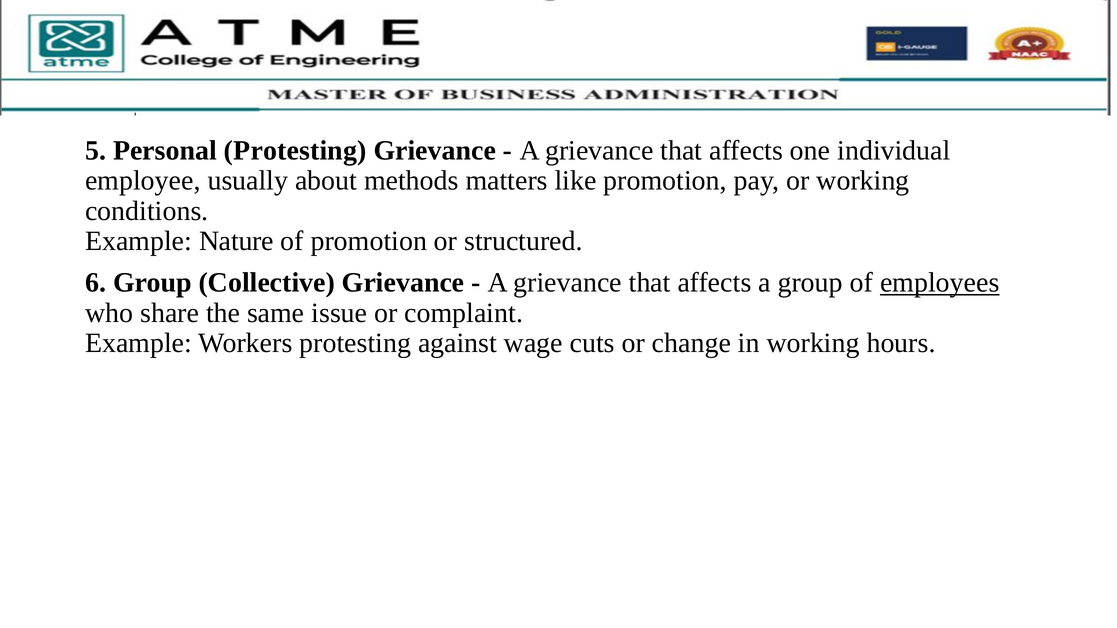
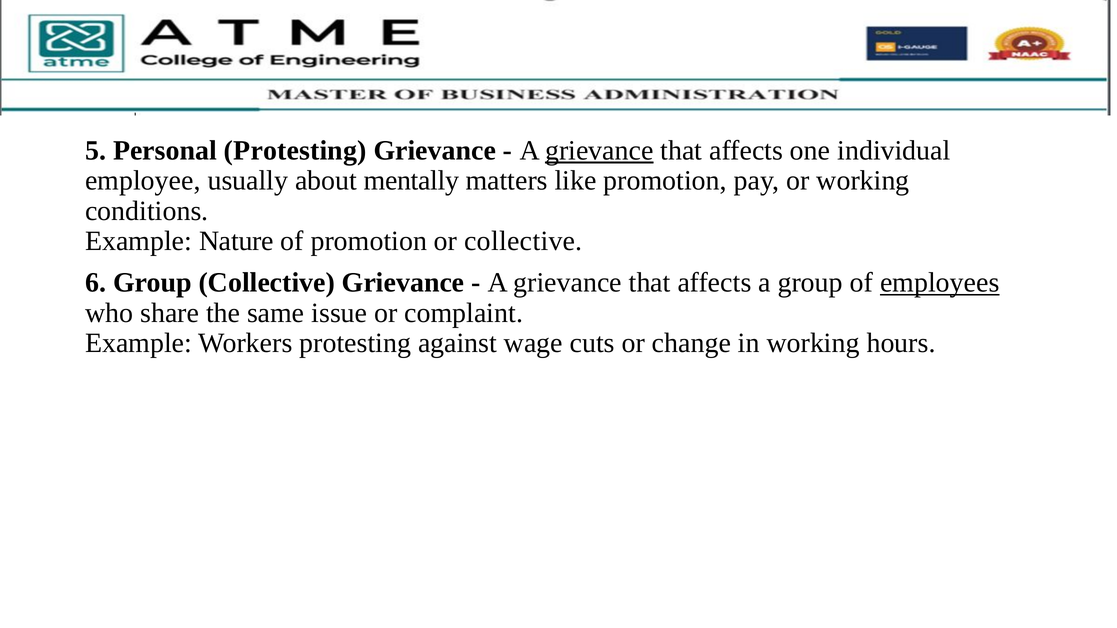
grievance at (599, 151) underline: none -> present
methods: methods -> mentally
or structured: structured -> collective
